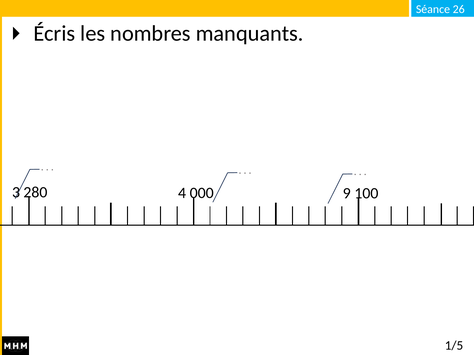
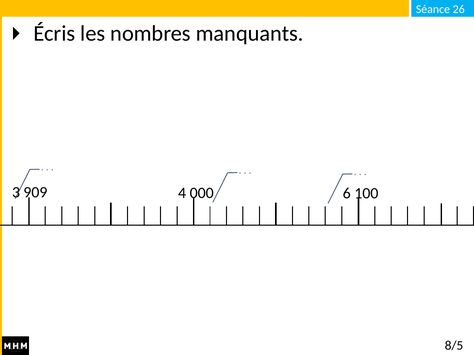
280: 280 -> 909
9: 9 -> 6
1/5: 1/5 -> 8/5
